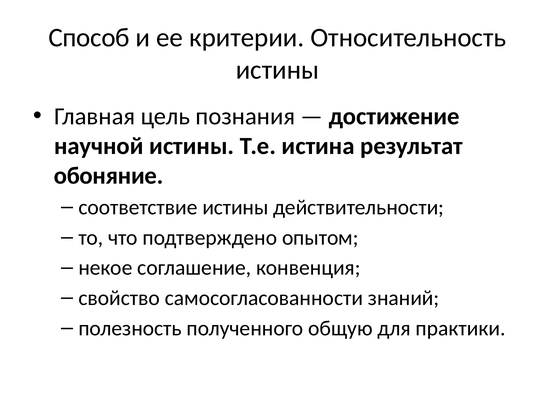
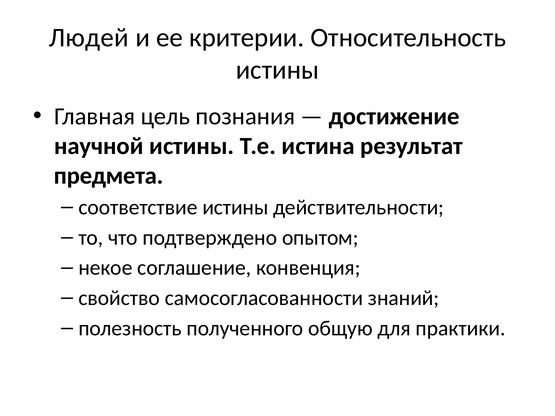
Способ: Способ -> Людей
обоняние: обоняние -> предмета
